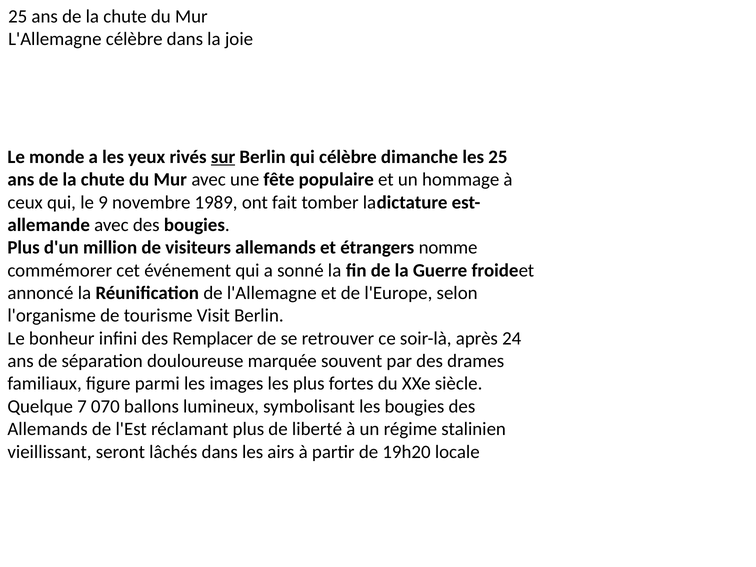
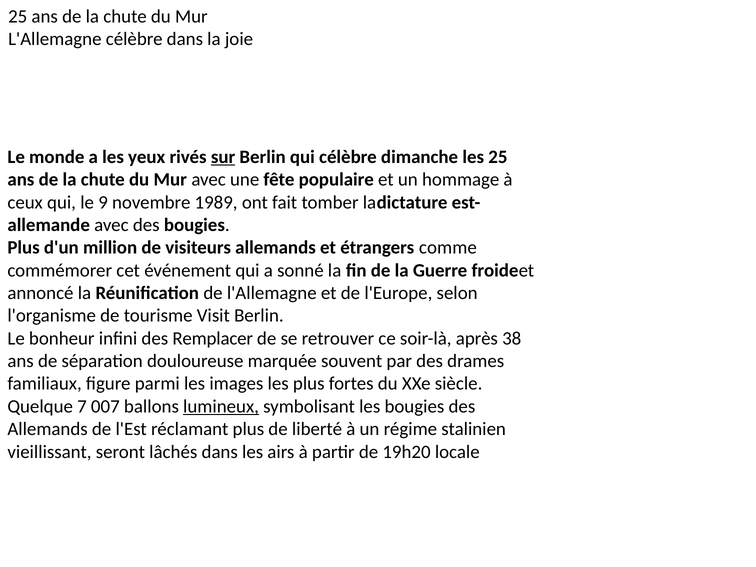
nomme: nomme -> comme
24: 24 -> 38
070: 070 -> 007
lumineux underline: none -> present
